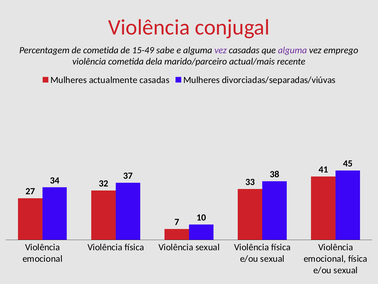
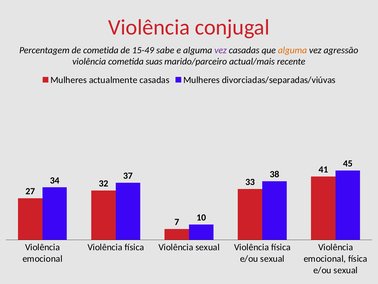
alguma at (292, 50) colour: purple -> orange
emprego: emprego -> agressão
dela: dela -> suas
